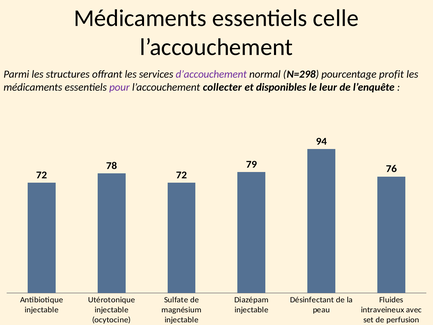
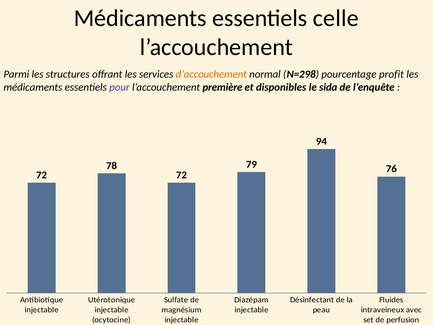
d’accouchement colour: purple -> orange
collecter: collecter -> première
leur: leur -> sida
